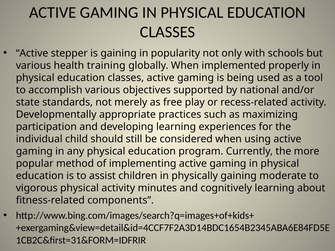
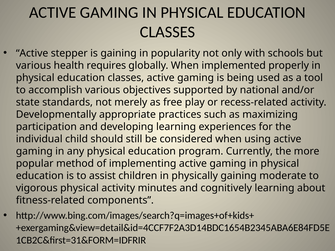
training: training -> requires
